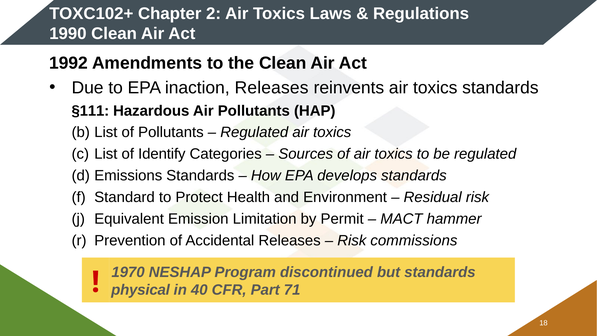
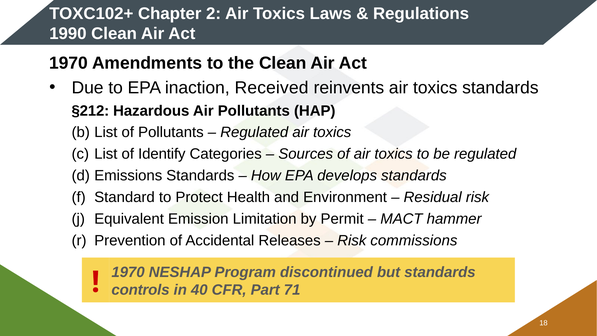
1992 at (69, 63): 1992 -> 1970
inaction Releases: Releases -> Received
§111: §111 -> §212
physical: physical -> controls
